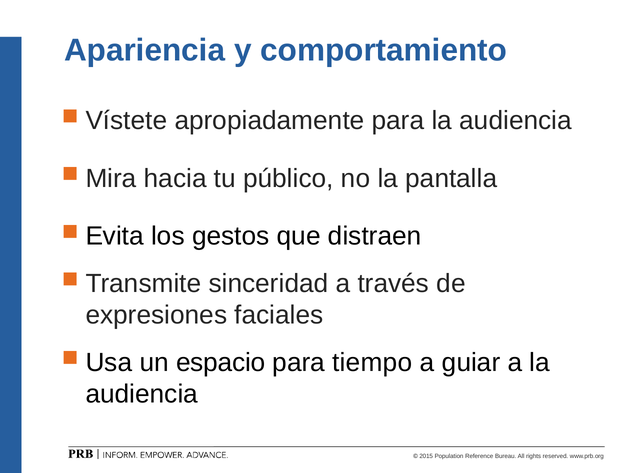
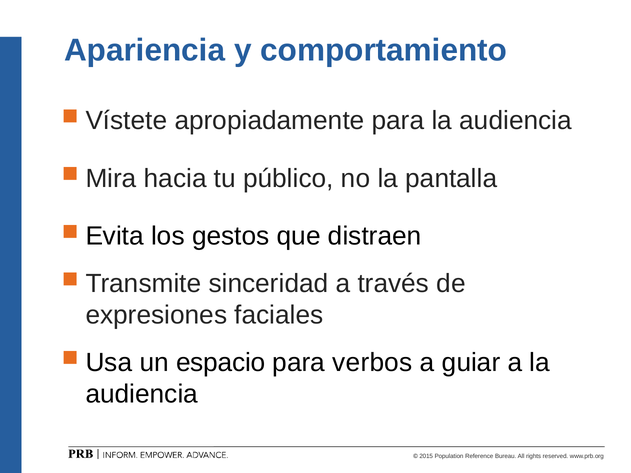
tiempo: tiempo -> verbos
